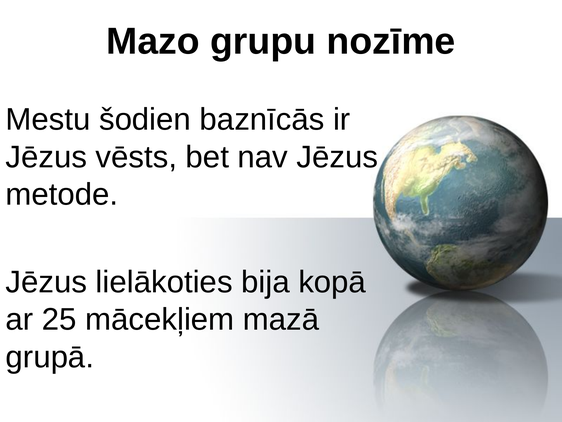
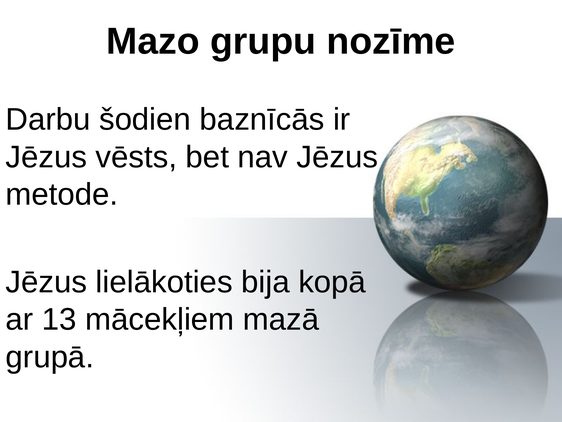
Mestu: Mestu -> Darbu
25: 25 -> 13
